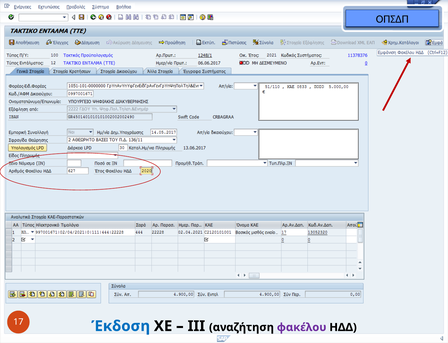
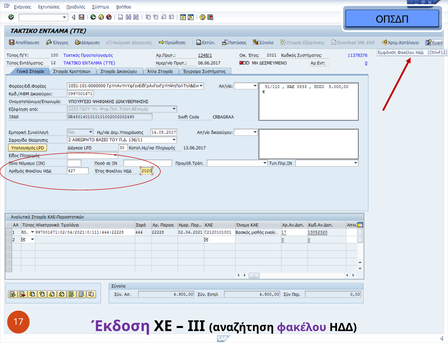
Έκδοση colour: blue -> purple
